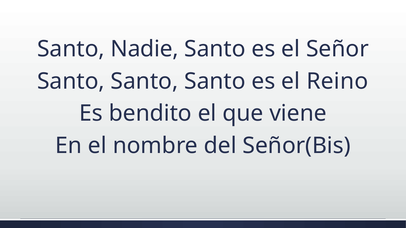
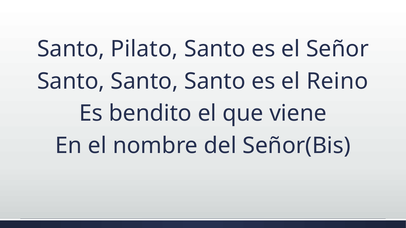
Nadie: Nadie -> Pilato
